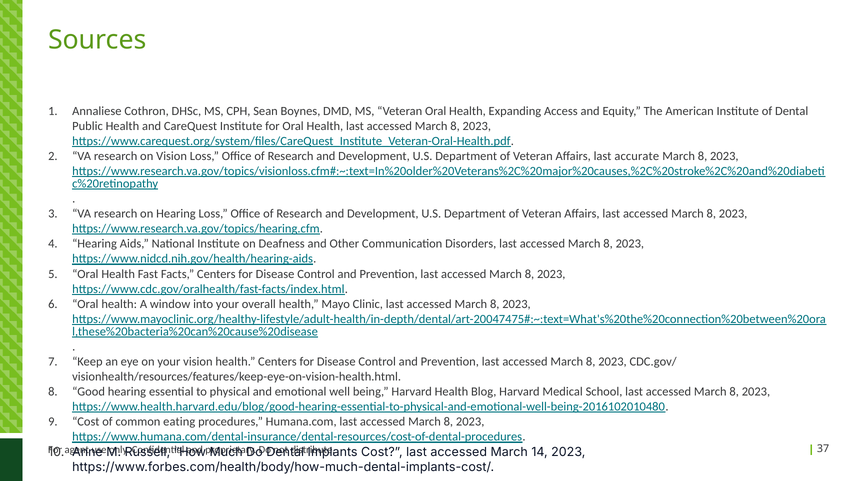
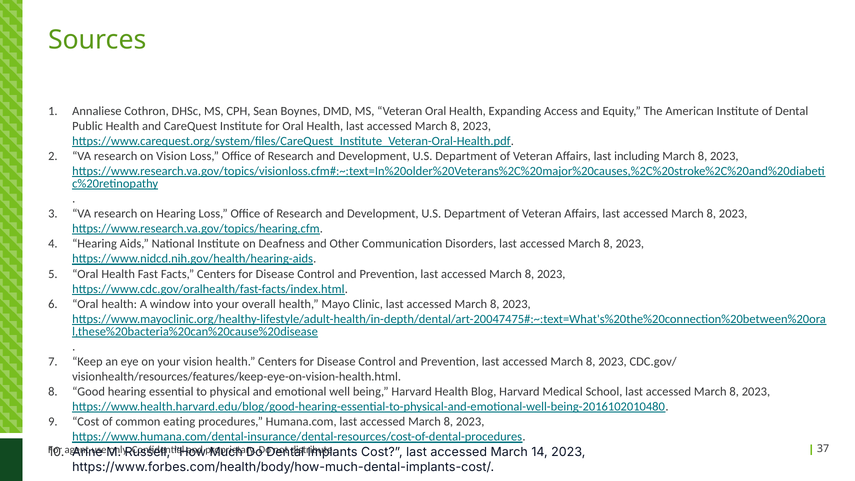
accurate: accurate -> including
